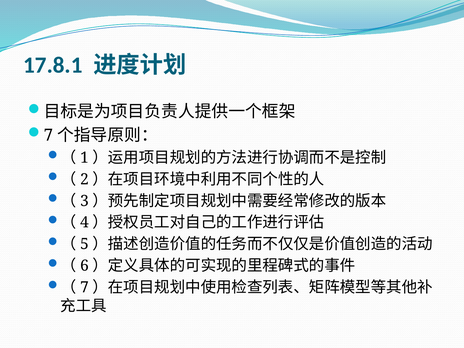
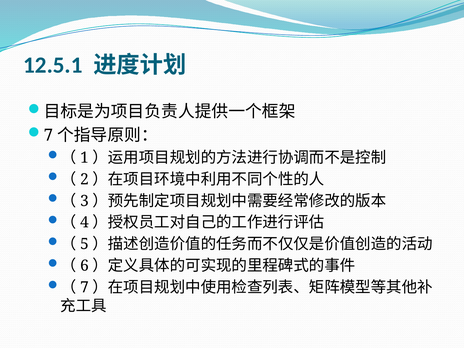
17.8.1: 17.8.1 -> 12.5.1
